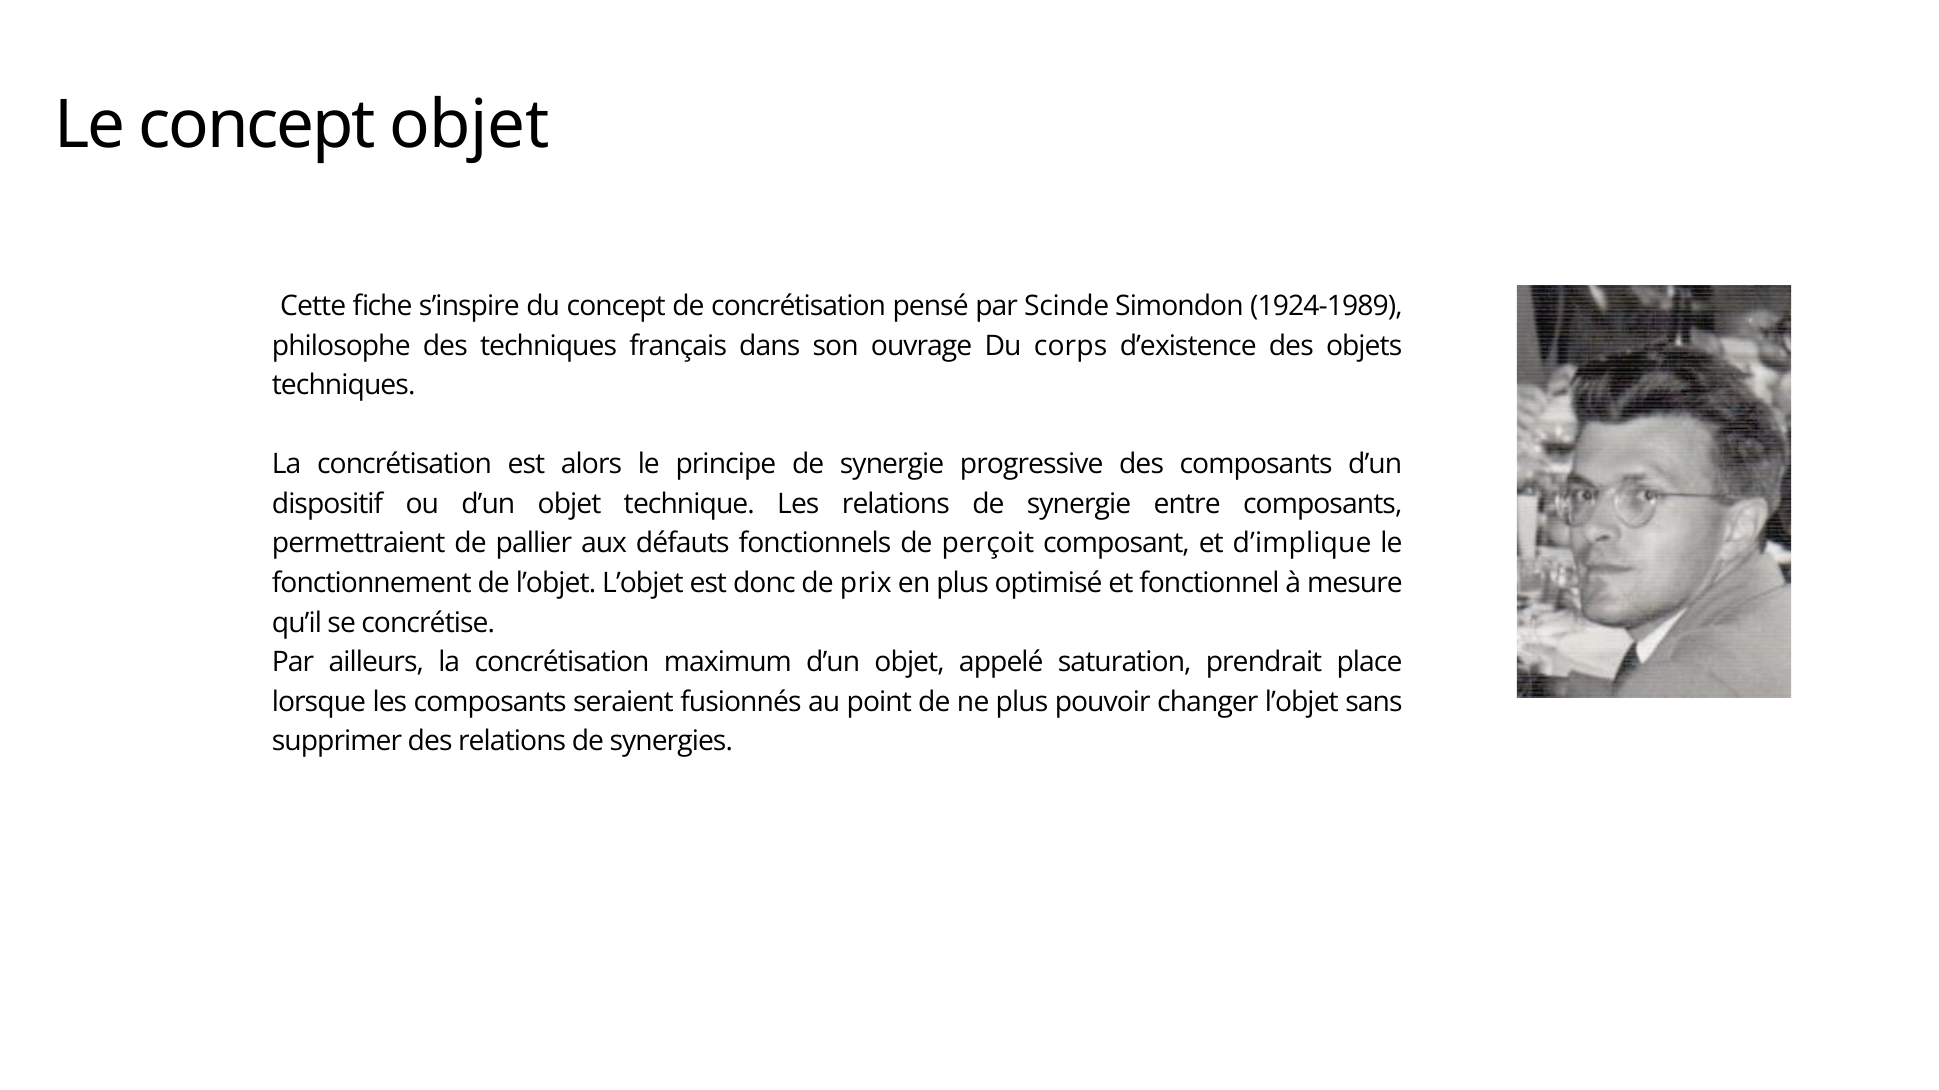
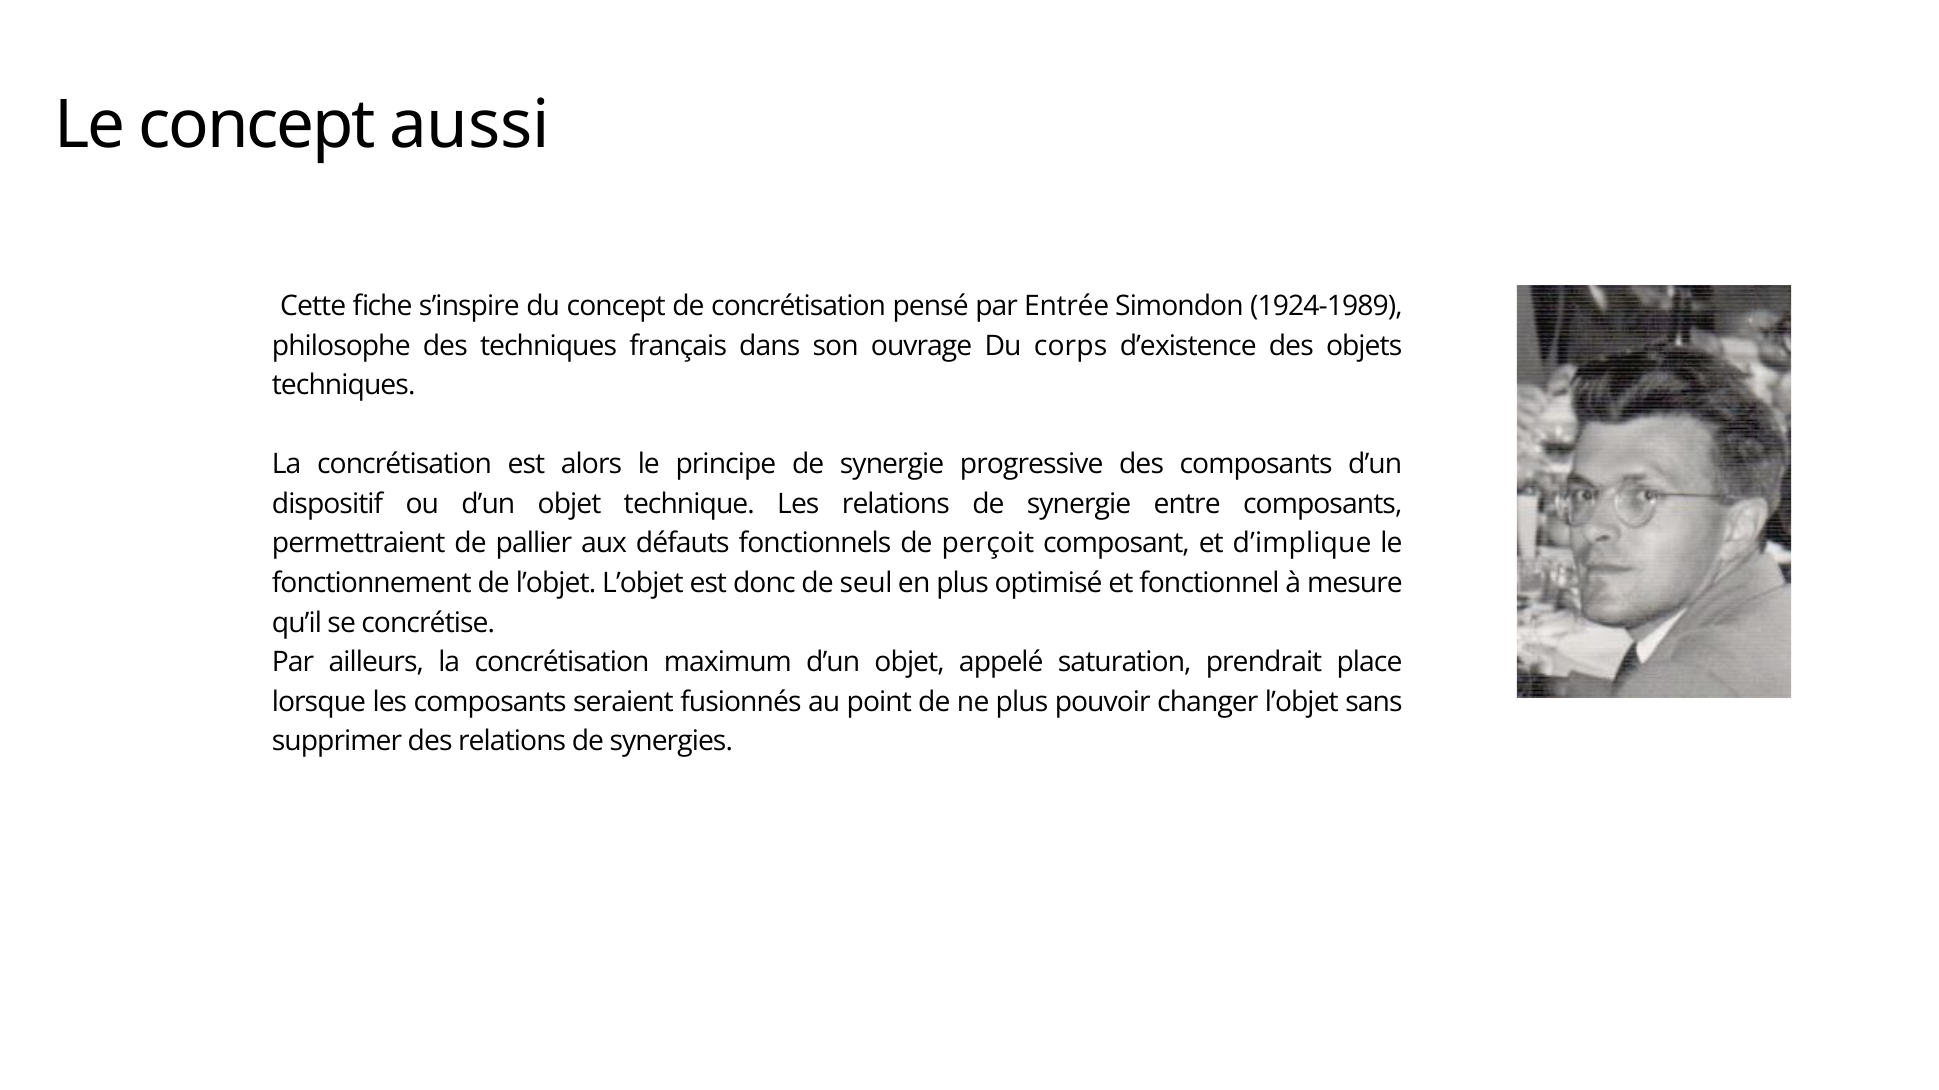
concept objet: objet -> aussi
Scinde: Scinde -> Entrée
prix: prix -> seul
